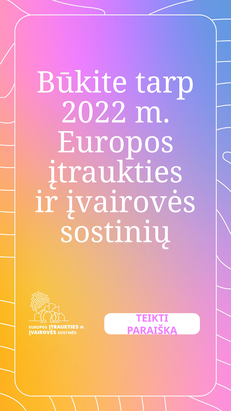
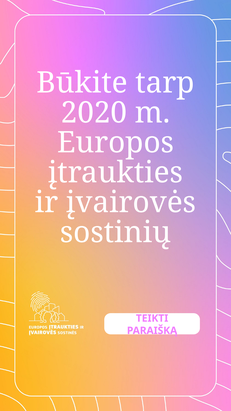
2022: 2022 -> 2020
